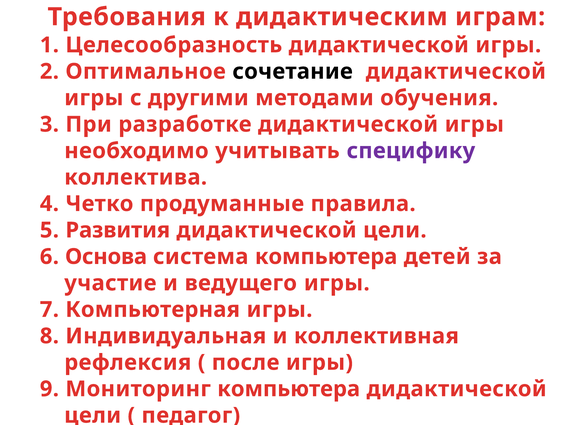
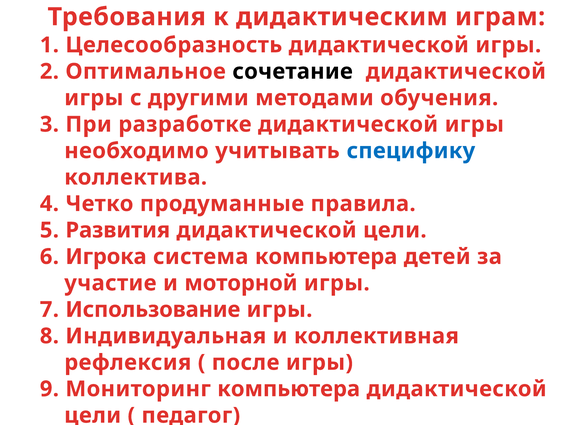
специфику colour: purple -> blue
Основа: Основа -> Игрока
ведущего: ведущего -> моторной
Компьютерная: Компьютерная -> Использование
